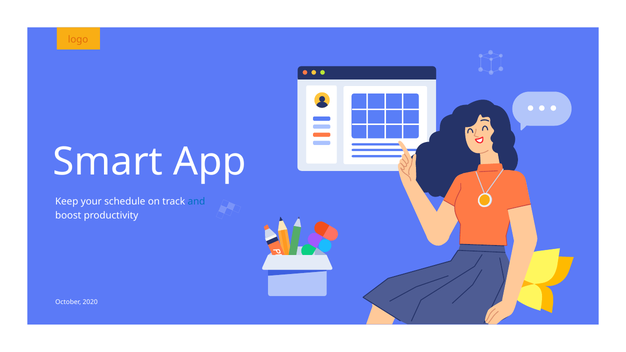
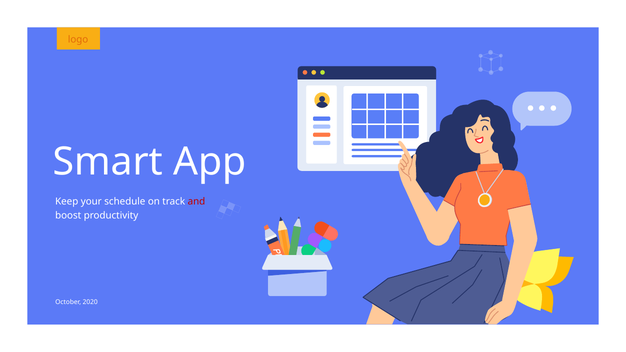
and colour: blue -> red
